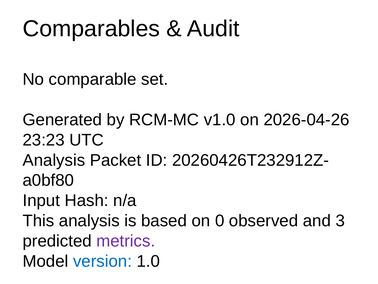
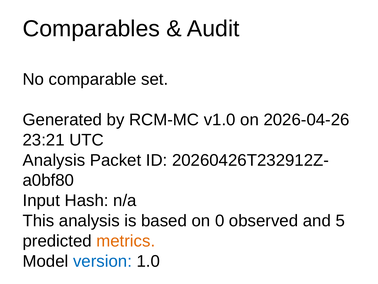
23:23: 23:23 -> 23:21
3: 3 -> 5
metrics colour: purple -> orange
